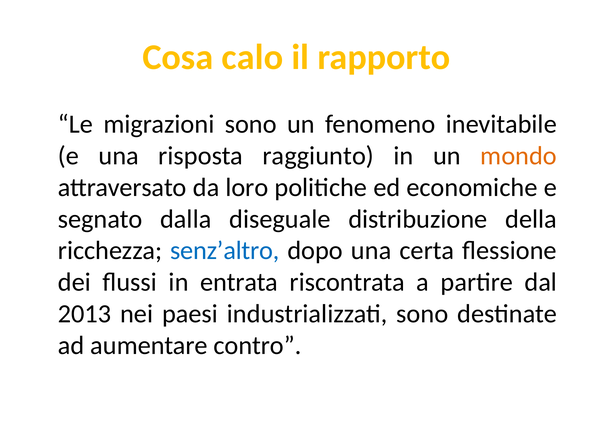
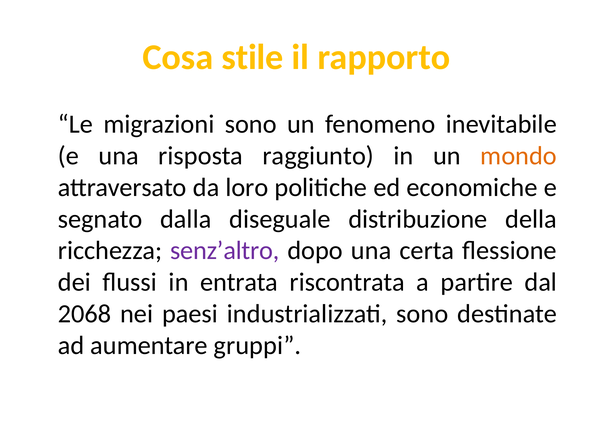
calo: calo -> stile
senz’altro colour: blue -> purple
2013: 2013 -> 2068
contro: contro -> gruppi
